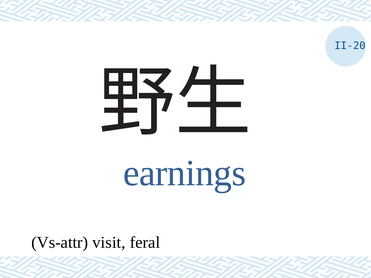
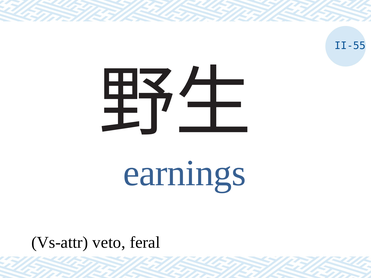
II-20: II-20 -> II-55
visit: visit -> veto
